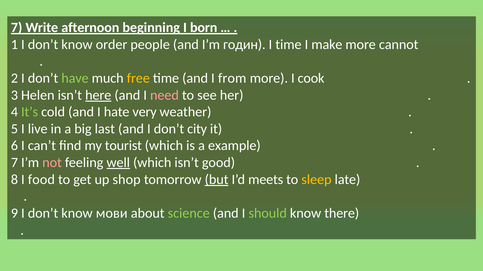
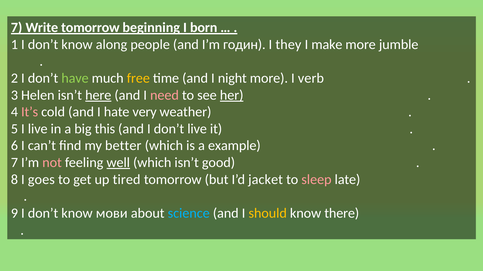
Write afternoon: afternoon -> tomorrow
order: order -> along
I time: time -> they
cannot: cannot -> jumble
from: from -> night
cook: cook -> verb
her underline: none -> present
It’s colour: light green -> pink
last: last -> this
don’t city: city -> live
tourist: tourist -> better
food: food -> goes
shop: shop -> tired
but underline: present -> none
meets: meets -> jacket
sleep colour: yellow -> pink
science colour: light green -> light blue
should colour: light green -> yellow
